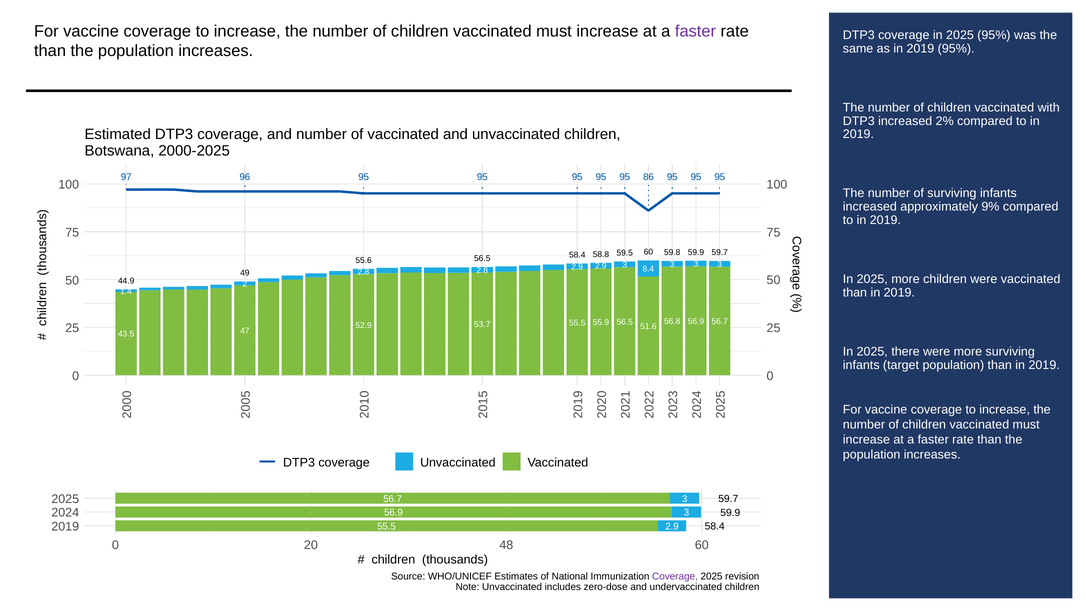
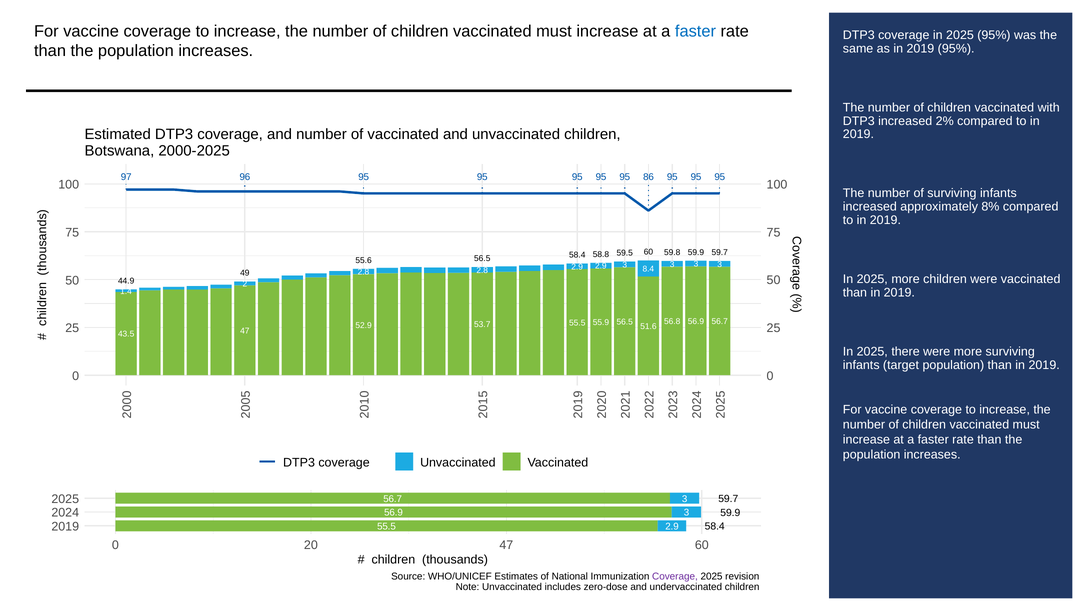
faster at (695, 31) colour: purple -> blue
9%: 9% -> 8%
20 48: 48 -> 47
